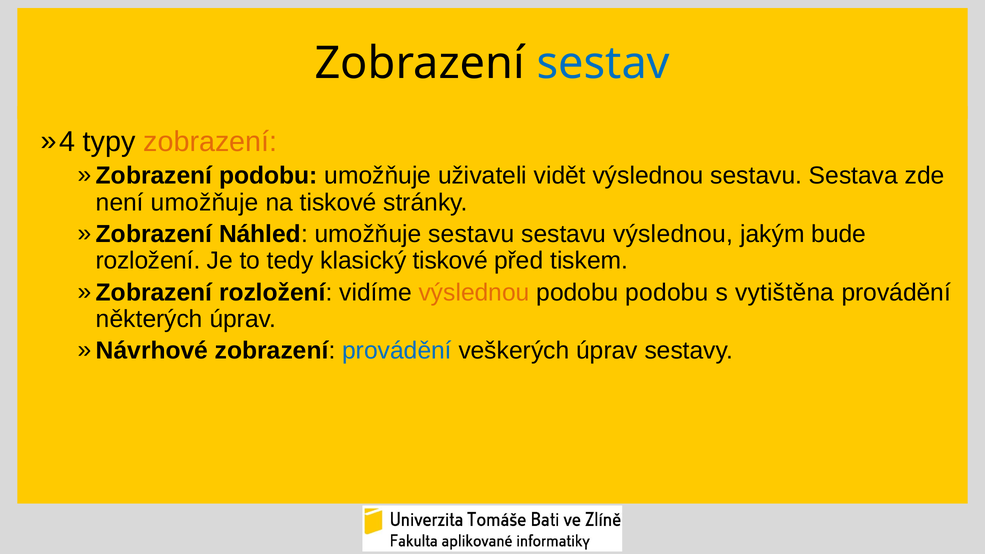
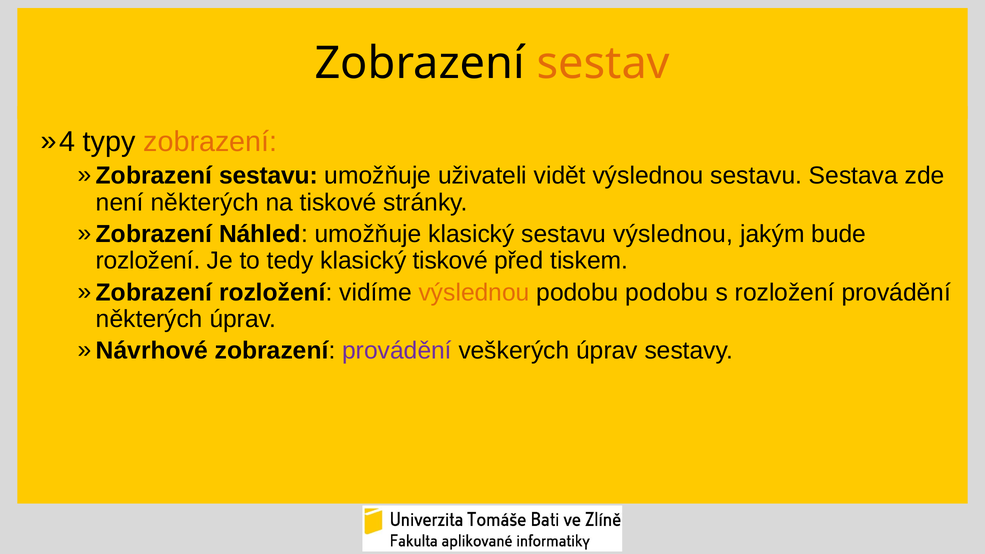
sestav colour: blue -> orange
podobu at (268, 176): podobu -> sestavu
není umožňuje: umožňuje -> některých
umožňuje sestavu: sestavu -> klasický
s vytištěna: vytištěna -> rozložení
provádění at (397, 351) colour: blue -> purple
